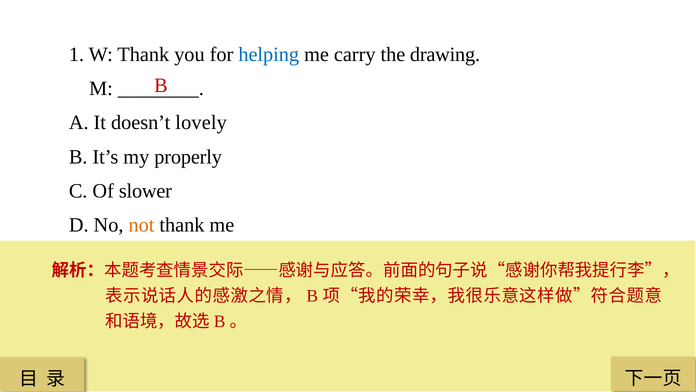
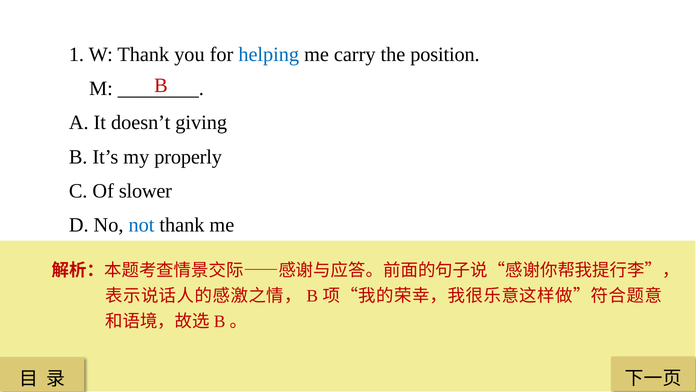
drawing: drawing -> position
lovely: lovely -> giving
not colour: orange -> blue
